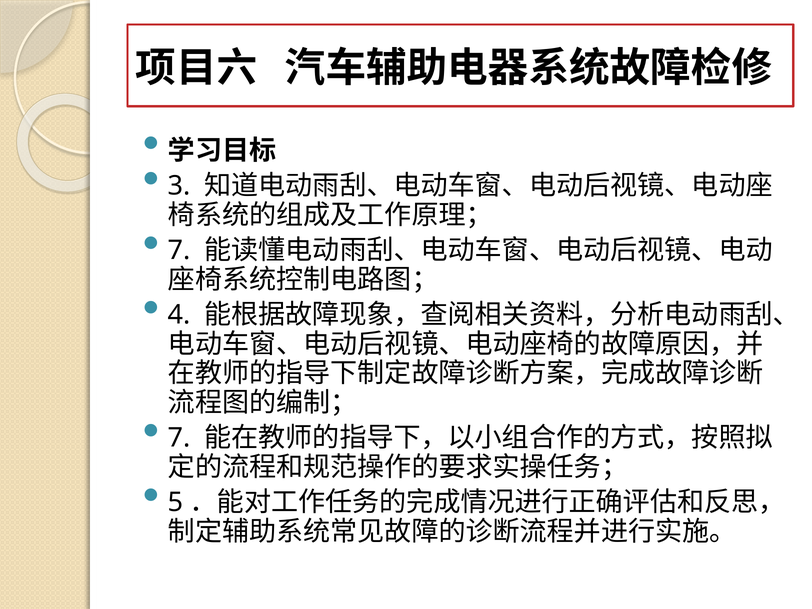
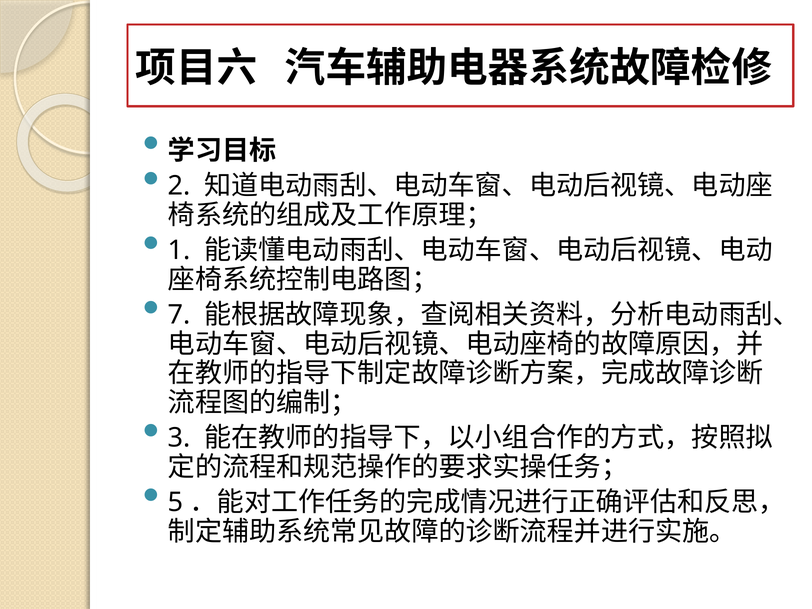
3: 3 -> 2
7 at (179, 251): 7 -> 1
4: 4 -> 7
7 at (179, 438): 7 -> 3
